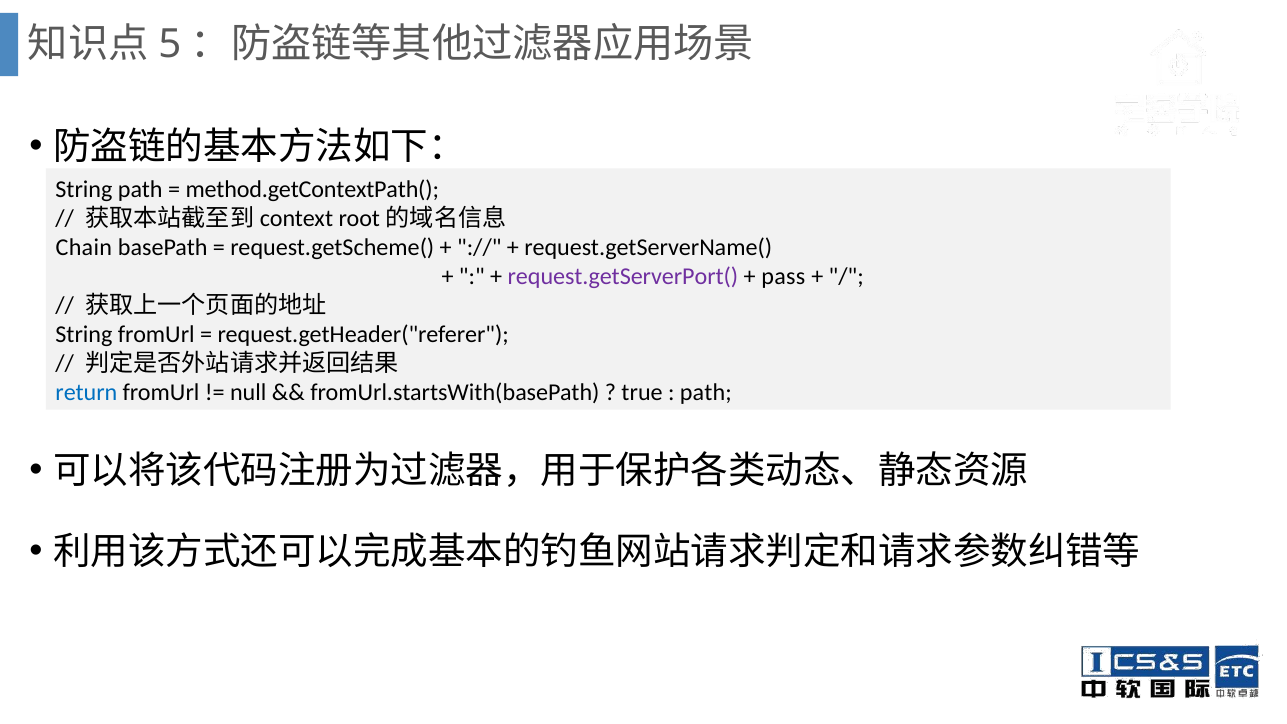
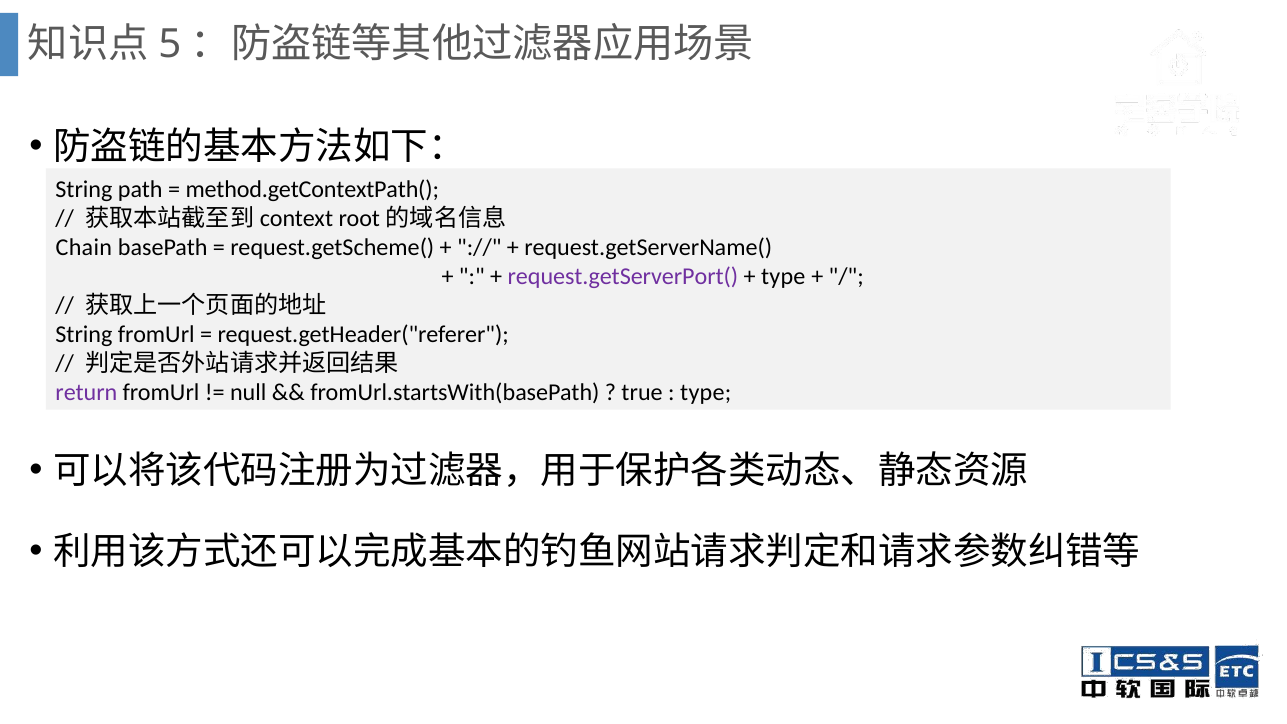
pass at (783, 276): pass -> type
return colour: blue -> purple
path at (706, 392): path -> type
